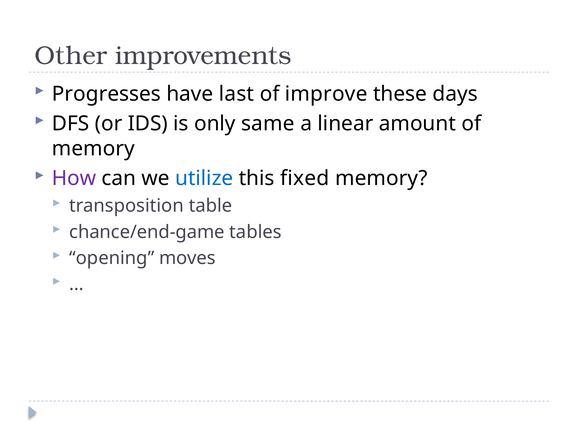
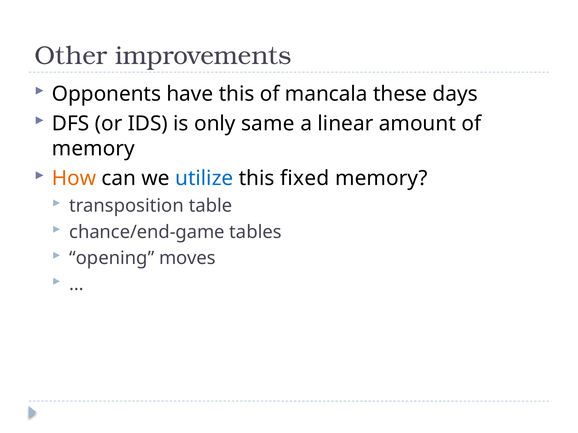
Progresses: Progresses -> Opponents
have last: last -> this
improve: improve -> mancala
How colour: purple -> orange
